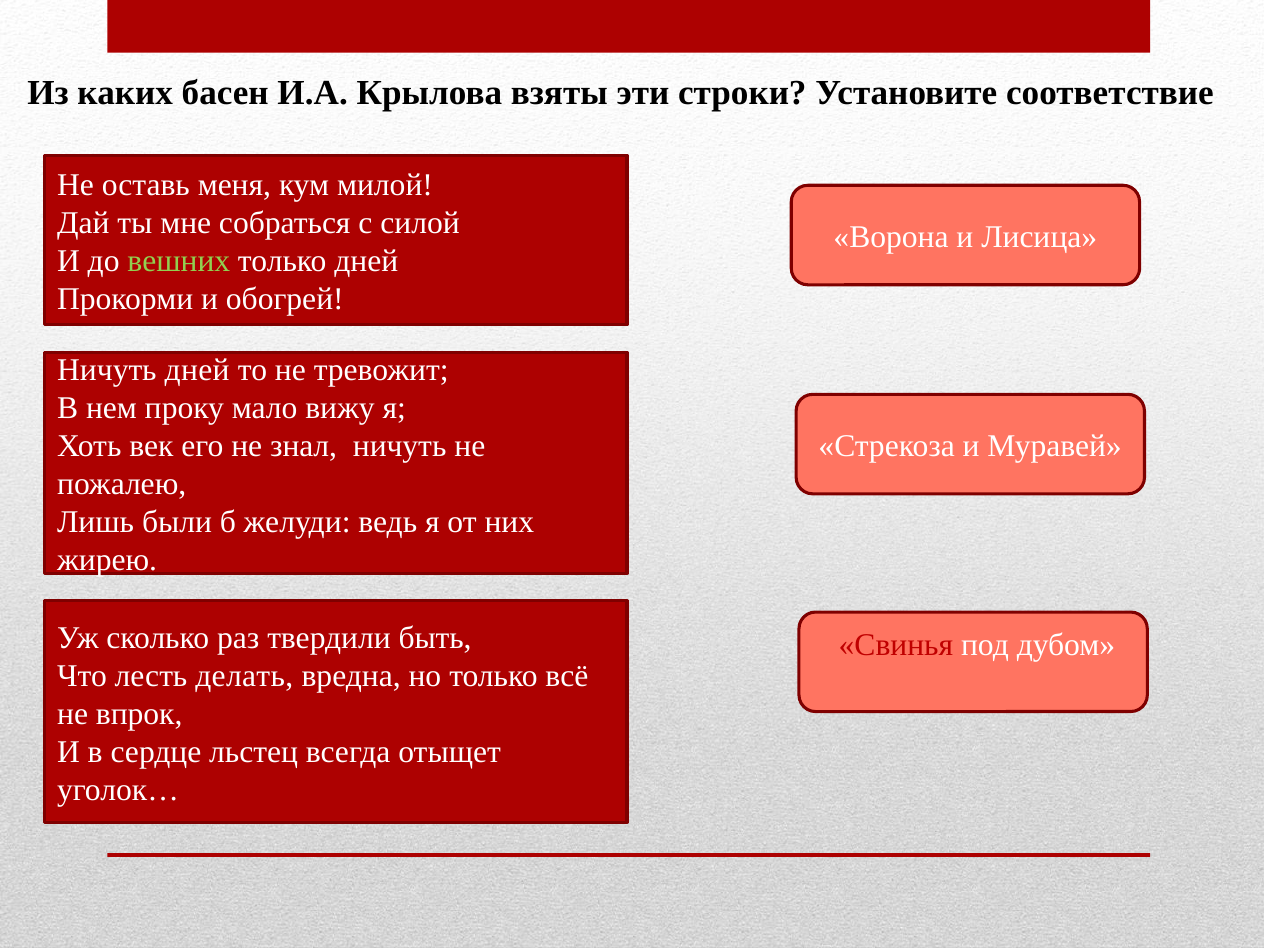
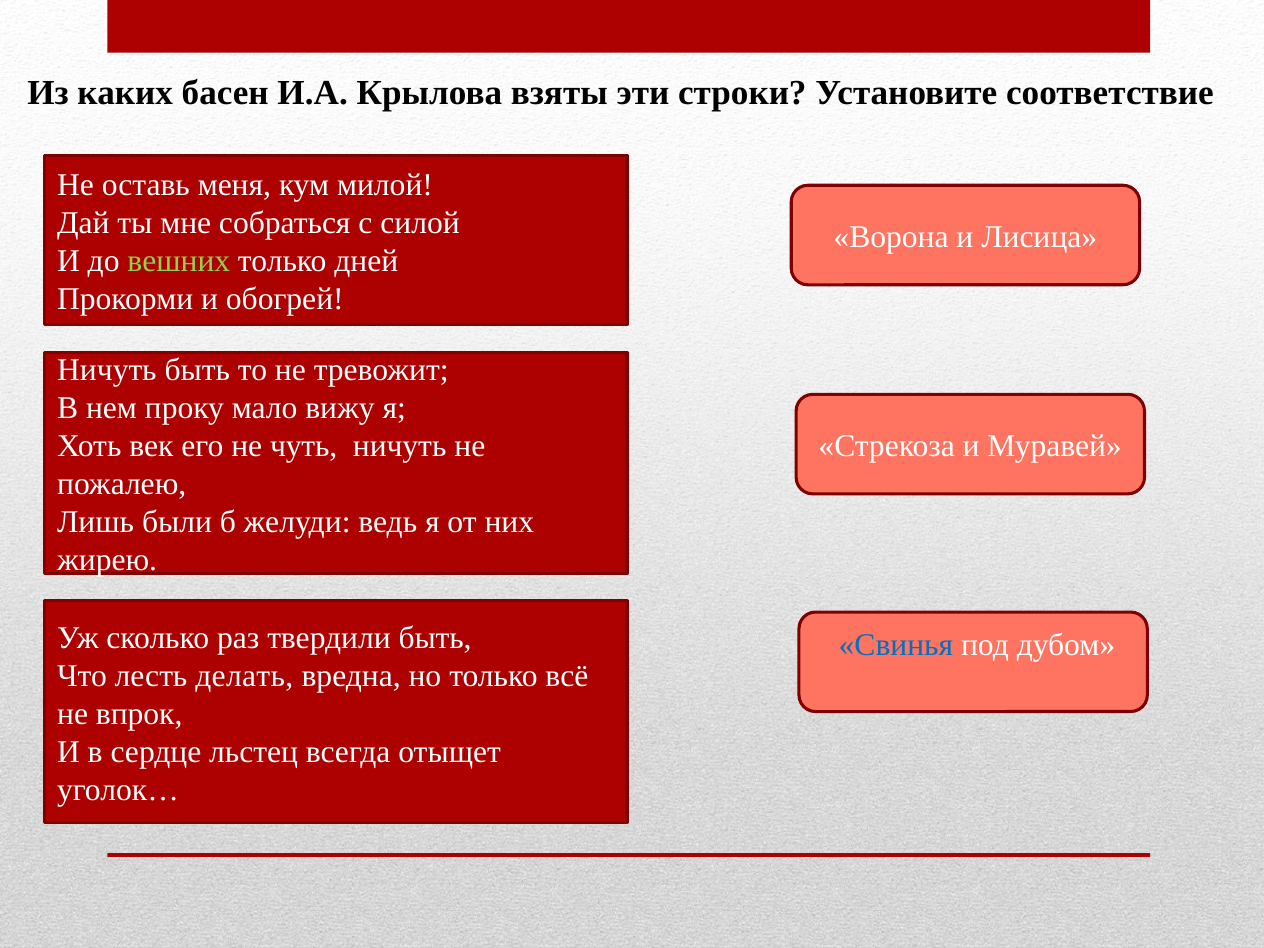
Ничуть дней: дней -> быть
знал: знал -> чуть
Свинья colour: red -> blue
